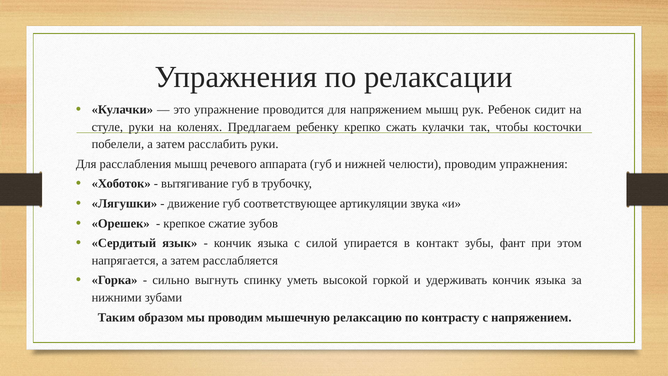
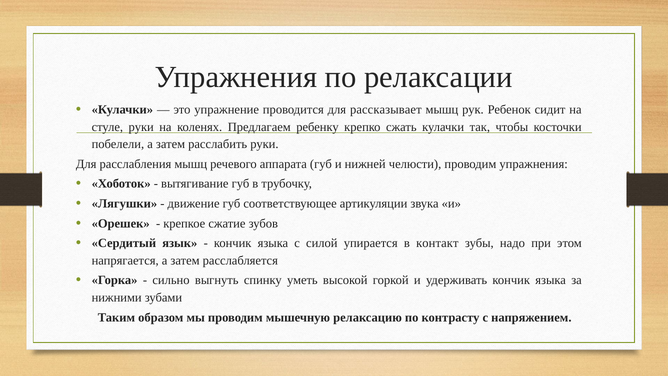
для напряжением: напряжением -> рассказывает
фант: фант -> надо
